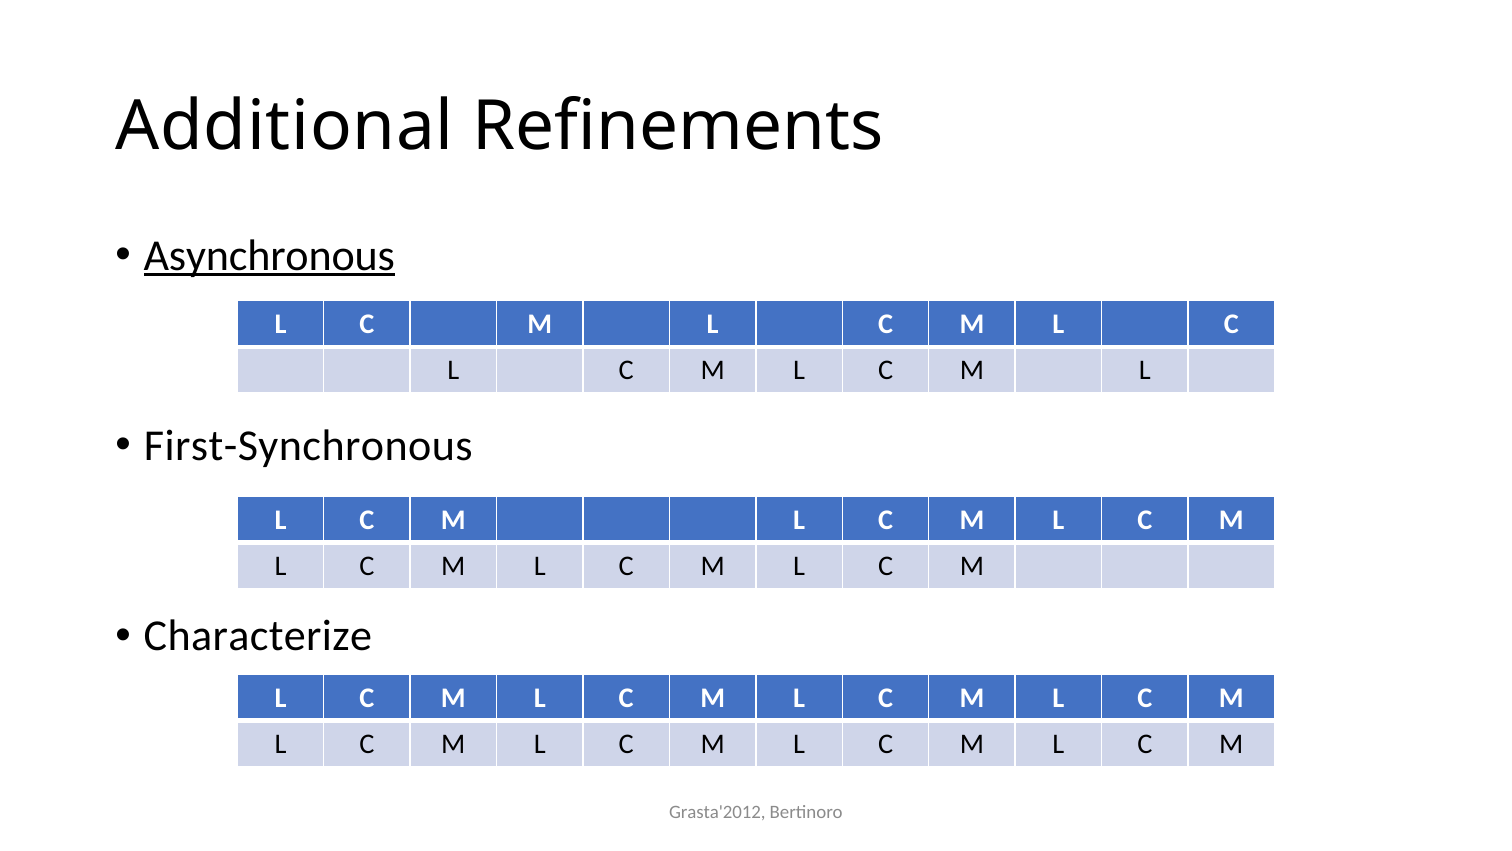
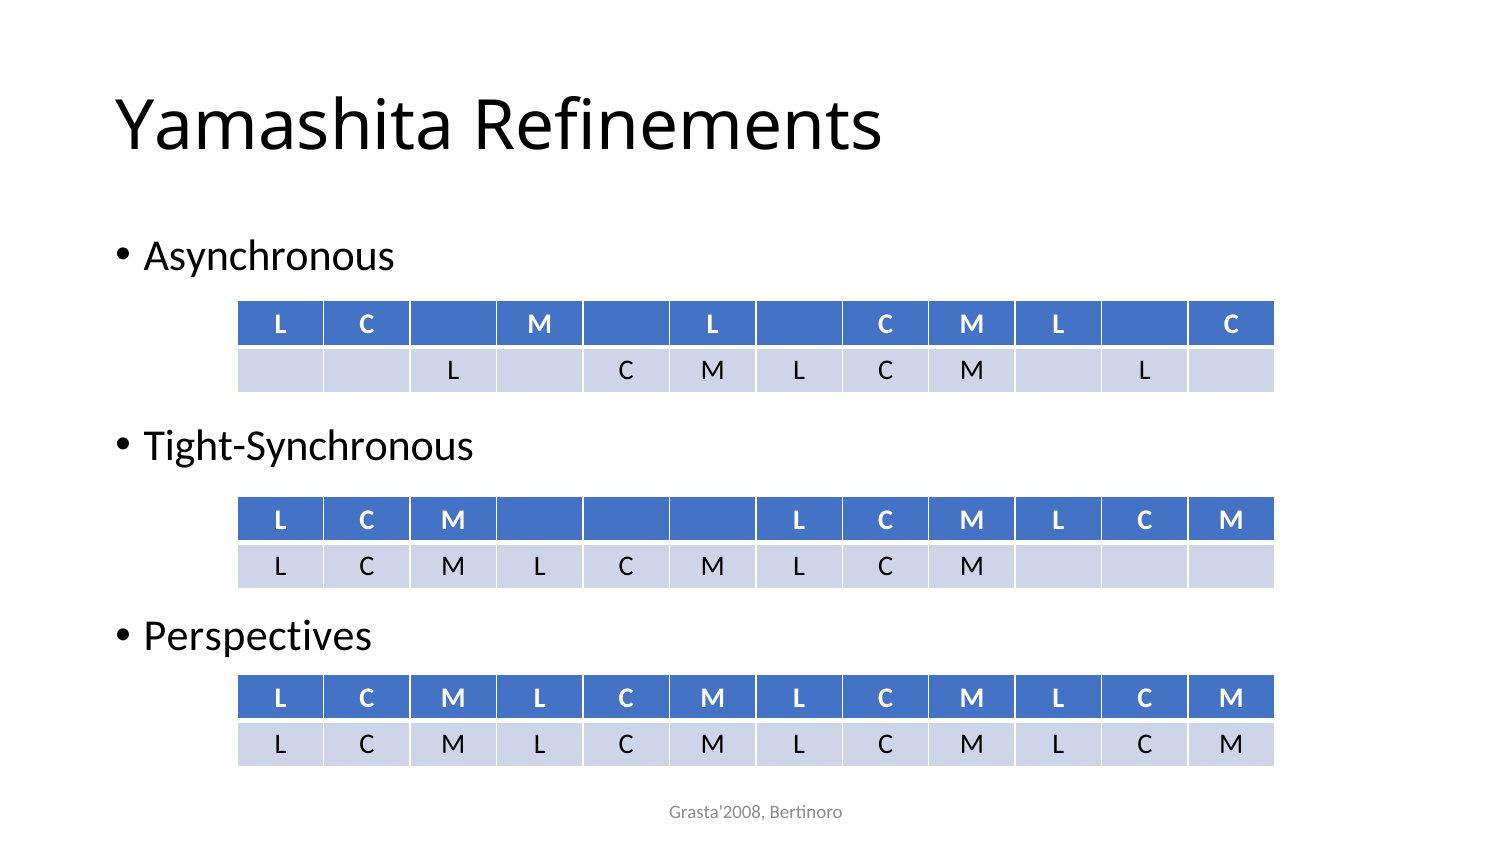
Additional: Additional -> Yamashita
Asynchronous underline: present -> none
First-Synchronous: First-Synchronous -> Tight-Synchronous
Characterize: Characterize -> Perspectives
Grasta'2012: Grasta'2012 -> Grasta'2008
